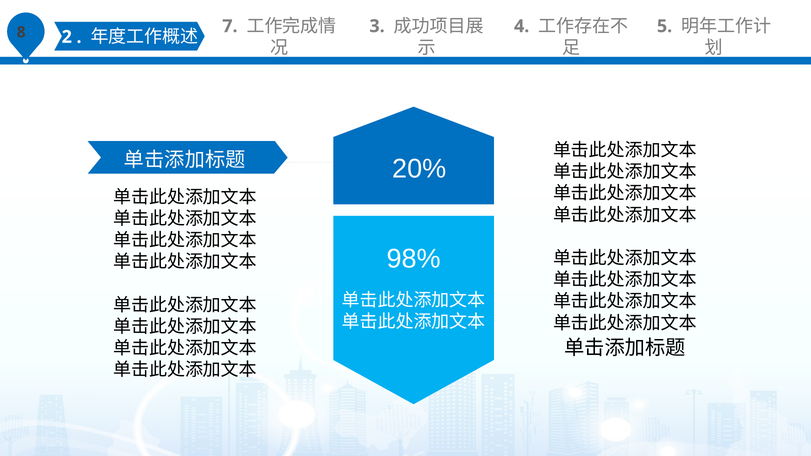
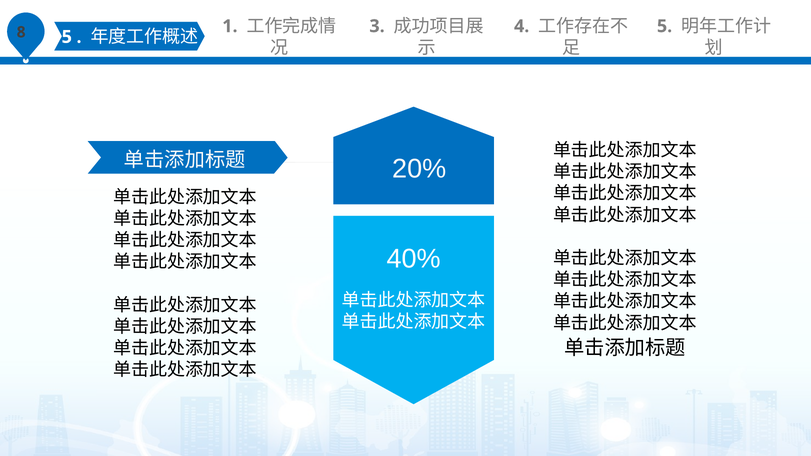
2 at (67, 37): 2 -> 5
7: 7 -> 1
98%: 98% -> 40%
